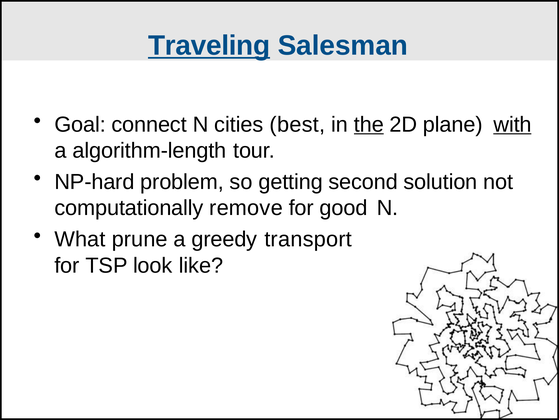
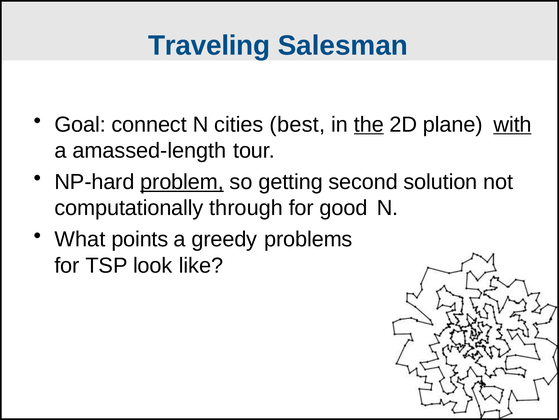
Traveling underline: present -> none
algorithm-length: algorithm-length -> amassed-length
problem underline: none -> present
remove: remove -> through
prune: prune -> points
transport: transport -> problems
